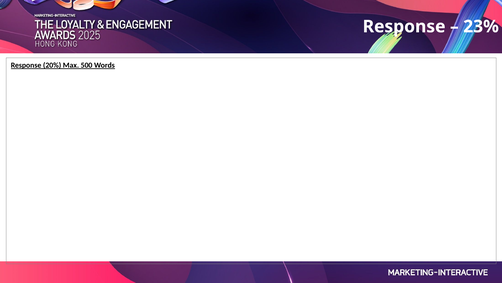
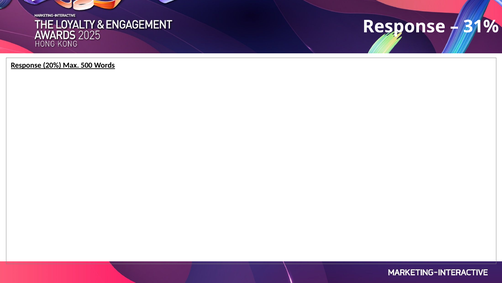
23%: 23% -> 31%
